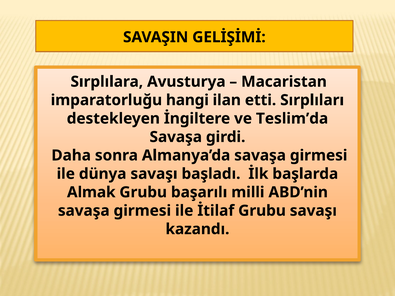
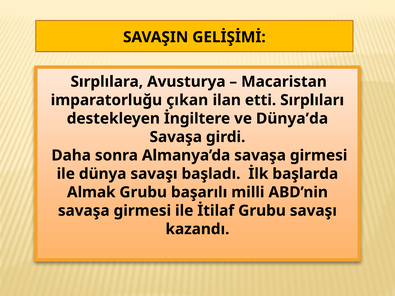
hangi: hangi -> çıkan
Teslim’da: Teslim’da -> Dünya’da
